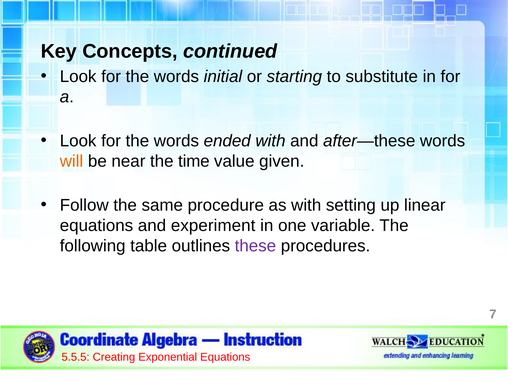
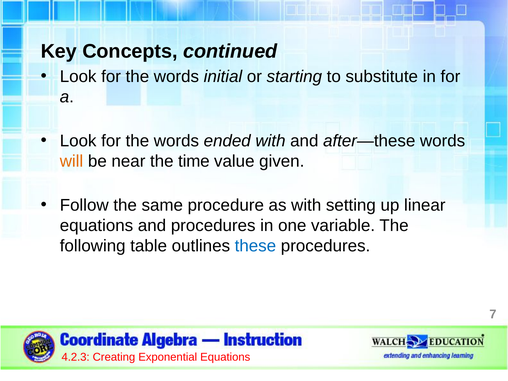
and experiment: experiment -> procedures
these colour: purple -> blue
5.5.5: 5.5.5 -> 4.2.3
